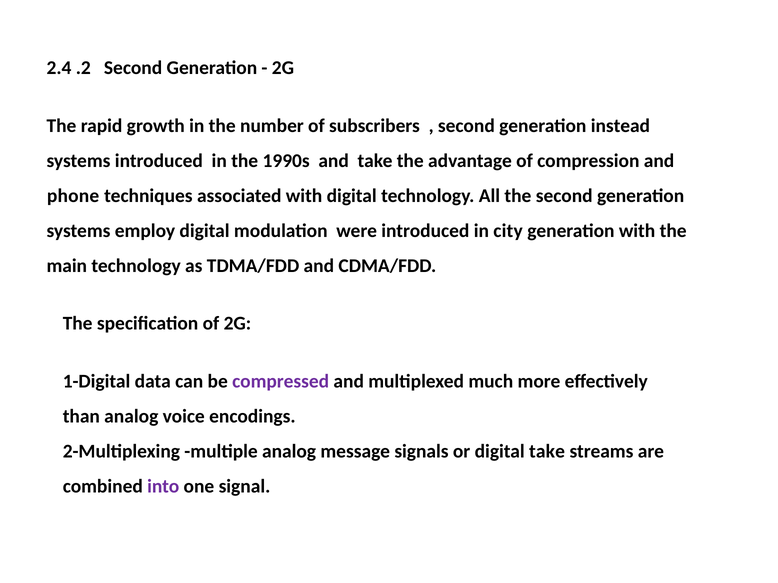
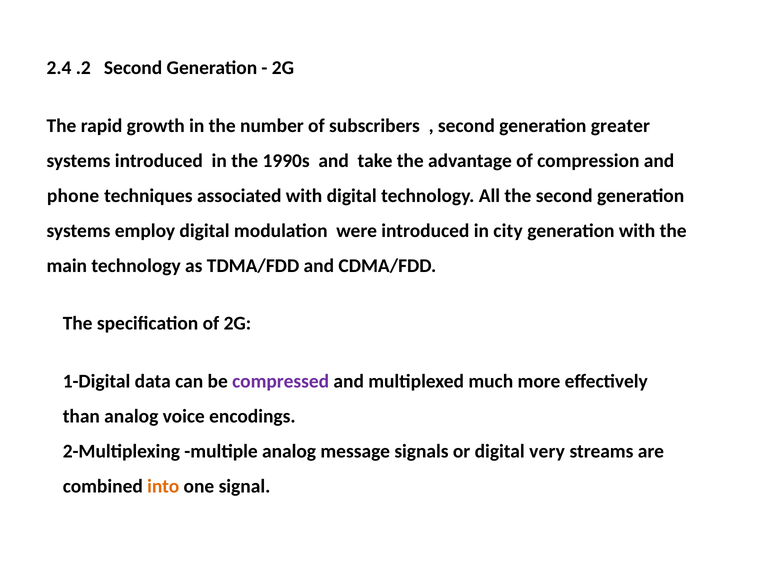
instead: instead -> greater
digital take: take -> very
into colour: purple -> orange
